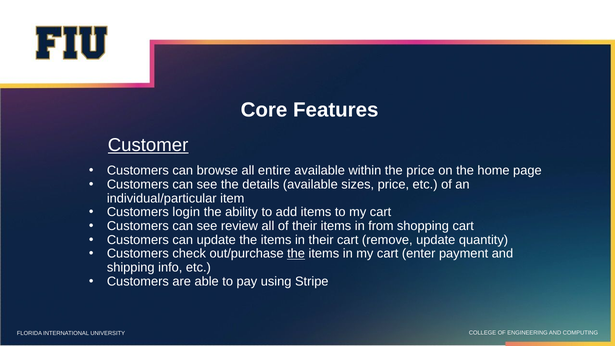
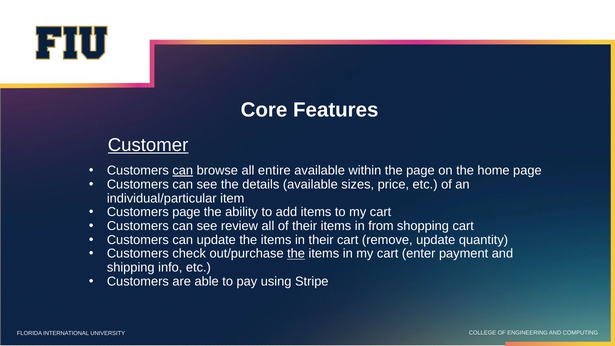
can at (183, 171) underline: none -> present
the price: price -> page
Customers login: login -> page
